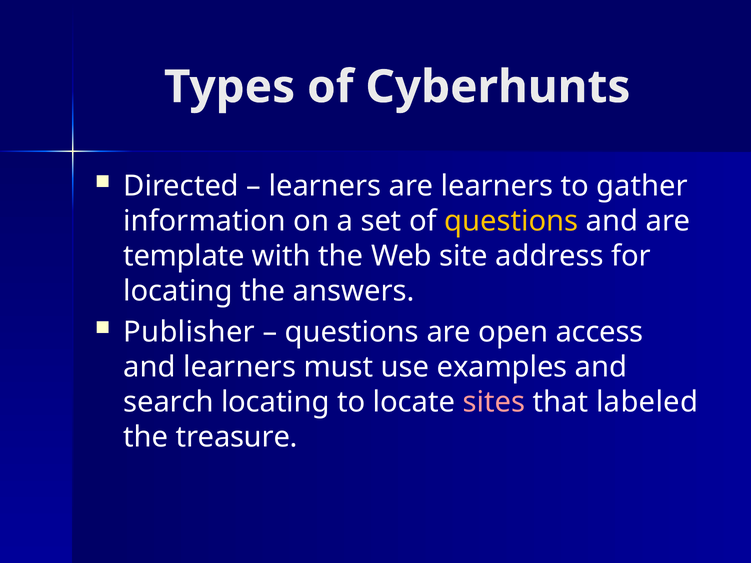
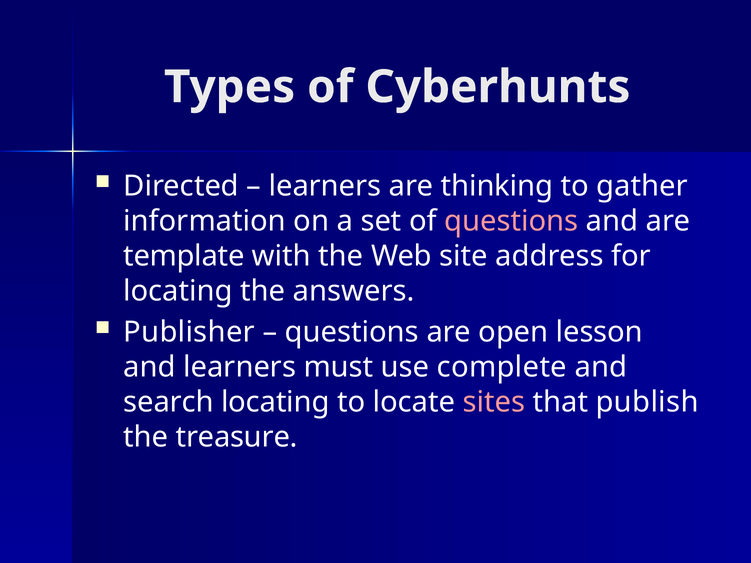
are learners: learners -> thinking
questions at (511, 221) colour: yellow -> pink
access: access -> lesson
examples: examples -> complete
labeled: labeled -> publish
